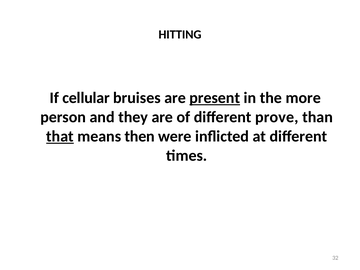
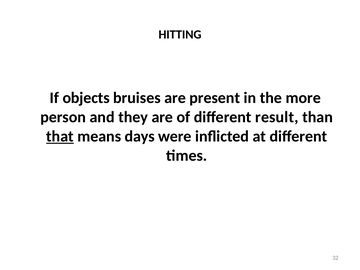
cellular: cellular -> objects
present underline: present -> none
prove: prove -> result
then: then -> days
